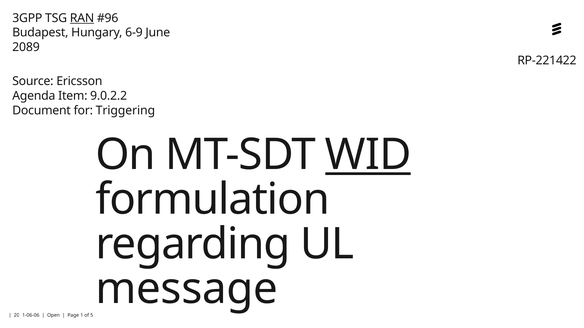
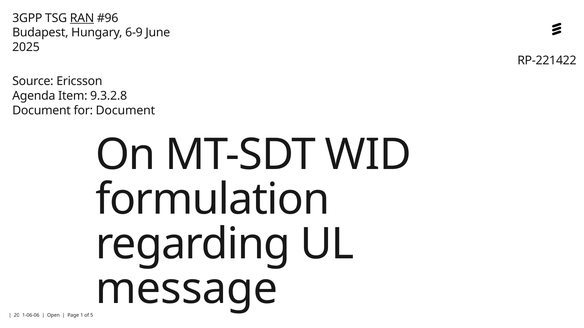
2089: 2089 -> 2025
9.0.2.2: 9.0.2.2 -> 9.3.2.8
for Triggering: Triggering -> Document
WID underline: present -> none
